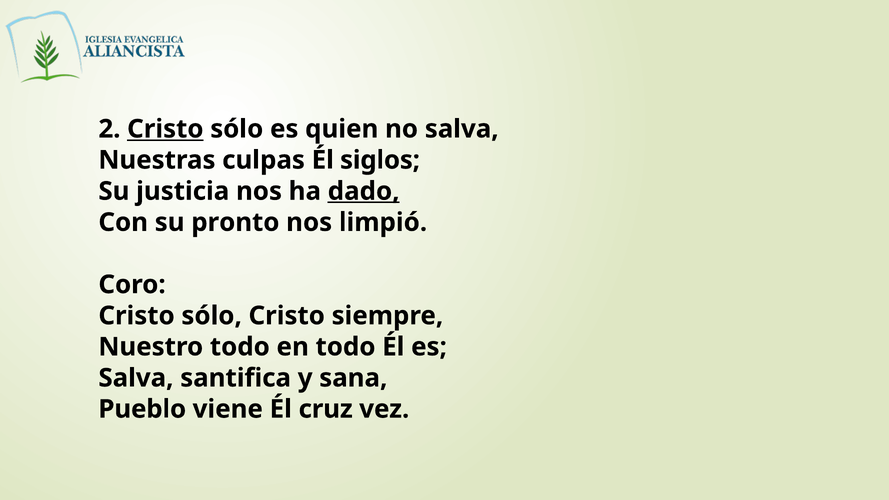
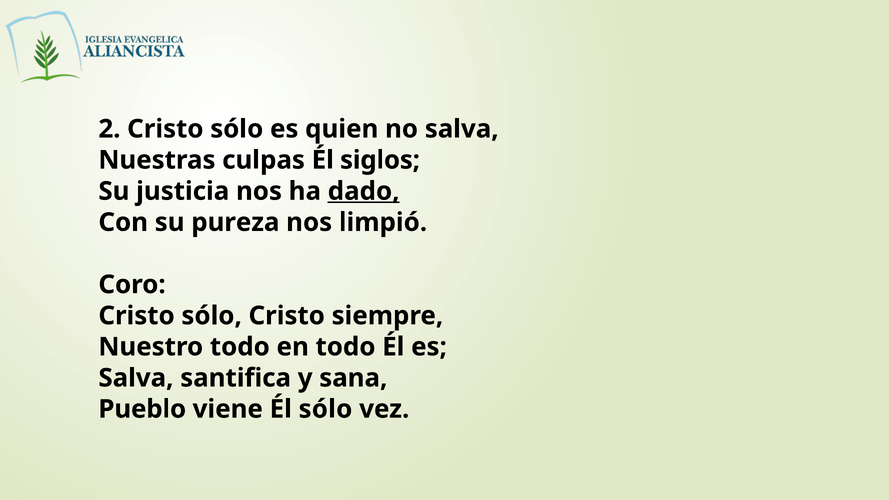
Cristo at (165, 129) underline: present -> none
pronto: pronto -> pureza
Él cruz: cruz -> sólo
